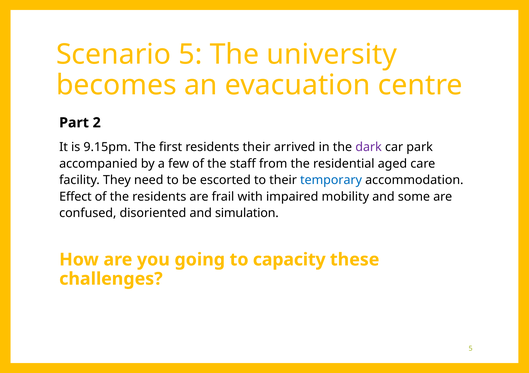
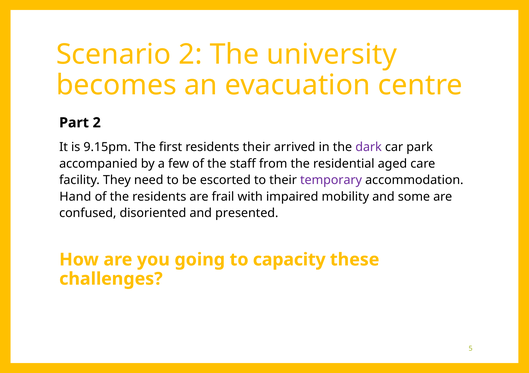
Scenario 5: 5 -> 2
temporary colour: blue -> purple
Effect: Effect -> Hand
simulation: simulation -> presented
